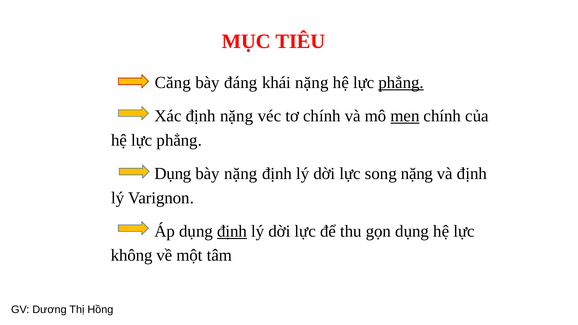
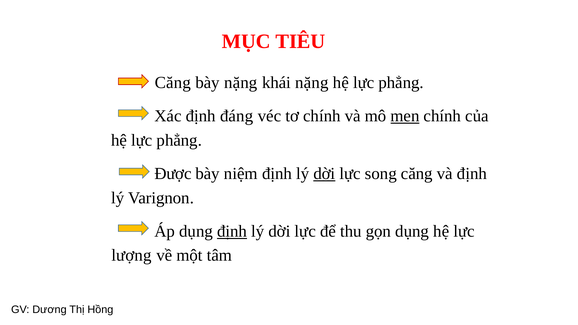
bày đáng: đáng -> nặng
phẳng at (401, 83) underline: present -> none
định nặng: nặng -> đáng
Dụng at (173, 174): Dụng -> Được
bày nặng: nặng -> niệm
dời at (324, 174) underline: none -> present
song nặng: nặng -> căng
không: không -> lượng
